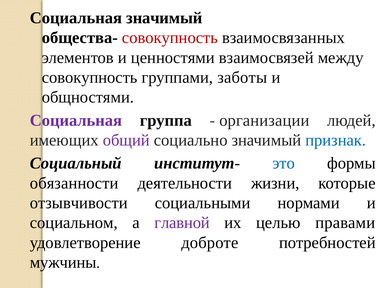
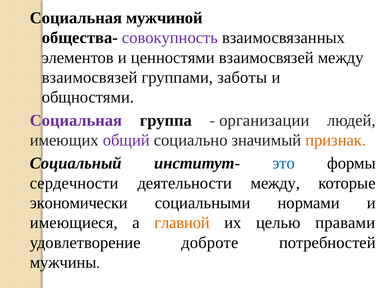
Социальная значимый: значимый -> мужчиной
совокупность at (170, 38) colour: red -> purple
совокупность at (90, 77): совокупность -> взаимосвязей
признак colour: blue -> orange
обязанности: обязанности -> сердечности
деятельности жизни: жизни -> между
отзывчивости: отзывчивости -> экономически
социальном: социальном -> имеющиеся
главной colour: purple -> orange
